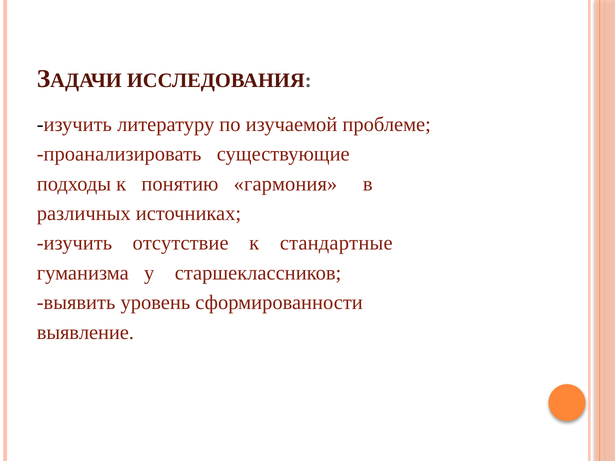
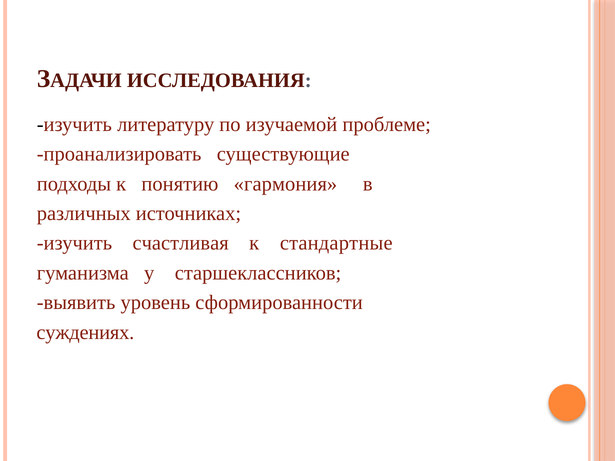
отсутствие: отсутствие -> счастливая
выявление: выявление -> суждениях
